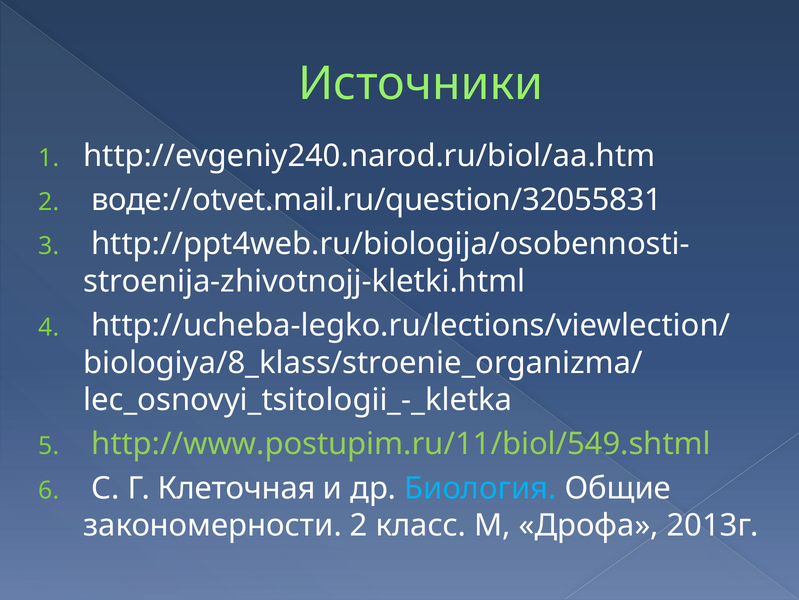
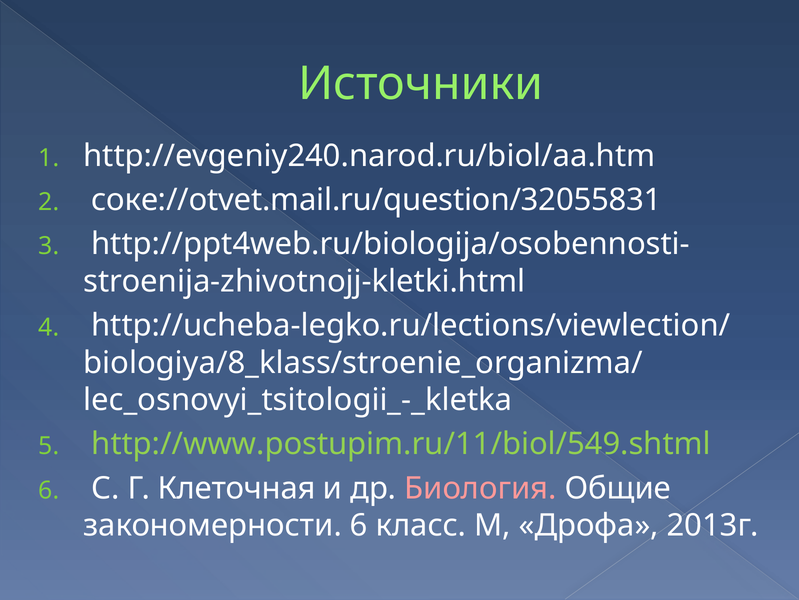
воде://otvet.mail.ru/question/32055831: воде://otvet.mail.ru/question/32055831 -> соке://otvet.mail.ru/question/32055831
Биология colour: light blue -> pink
закономерности 2: 2 -> 6
